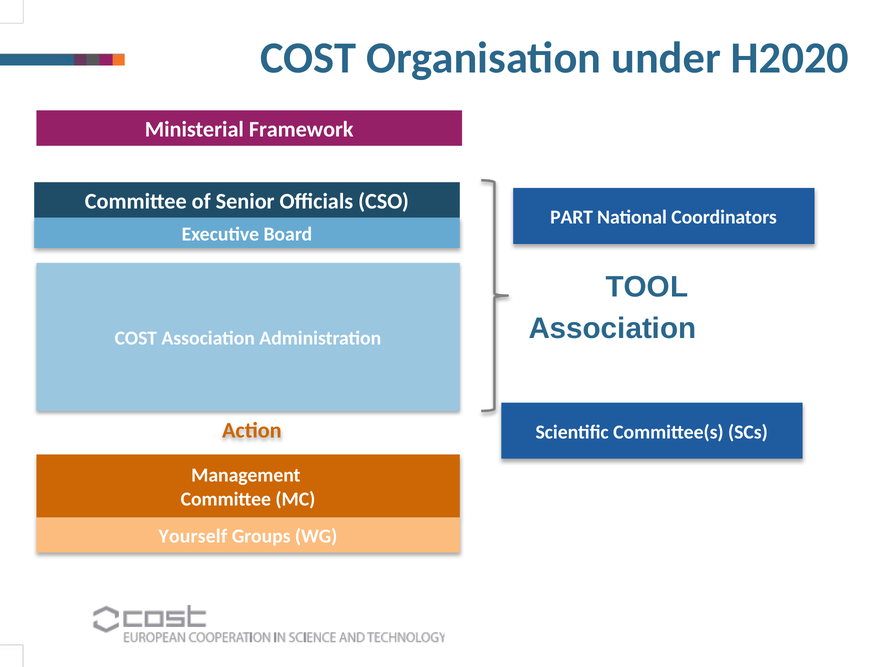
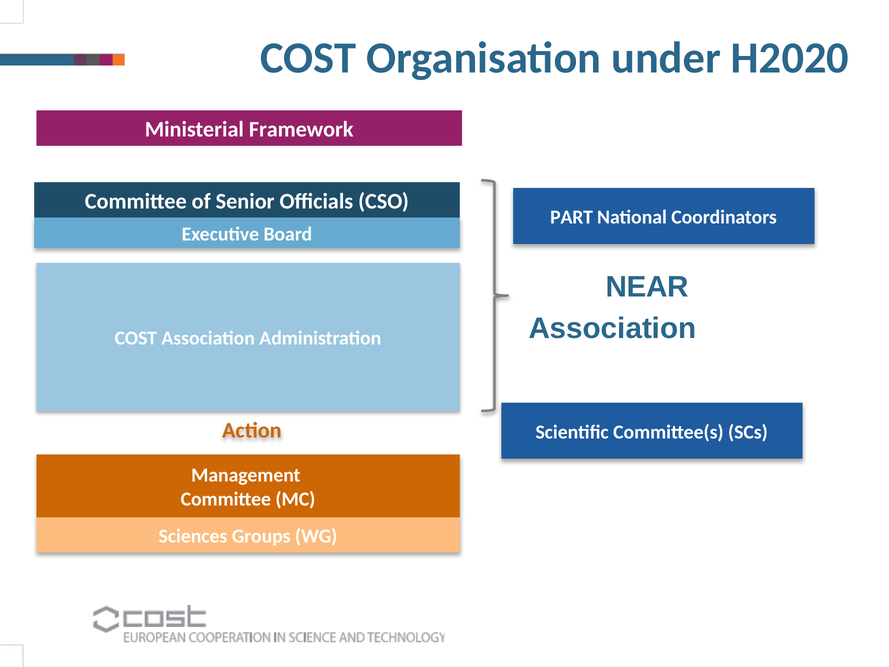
TOOL: TOOL -> NEAR
Yourself: Yourself -> Sciences
